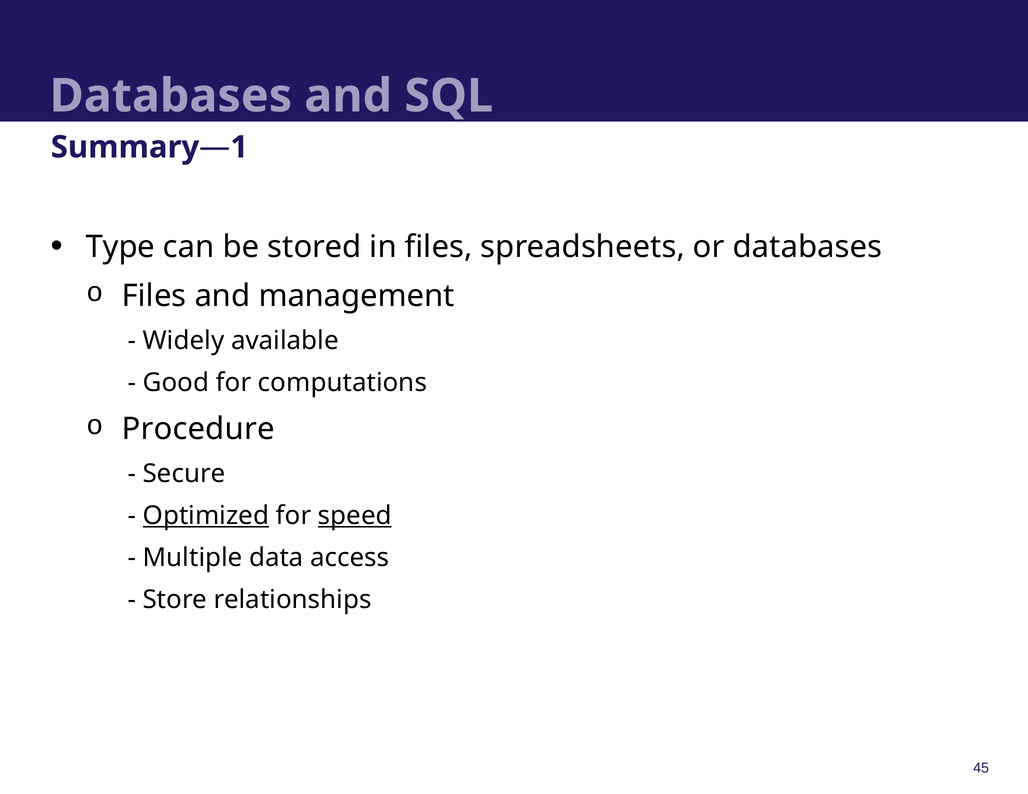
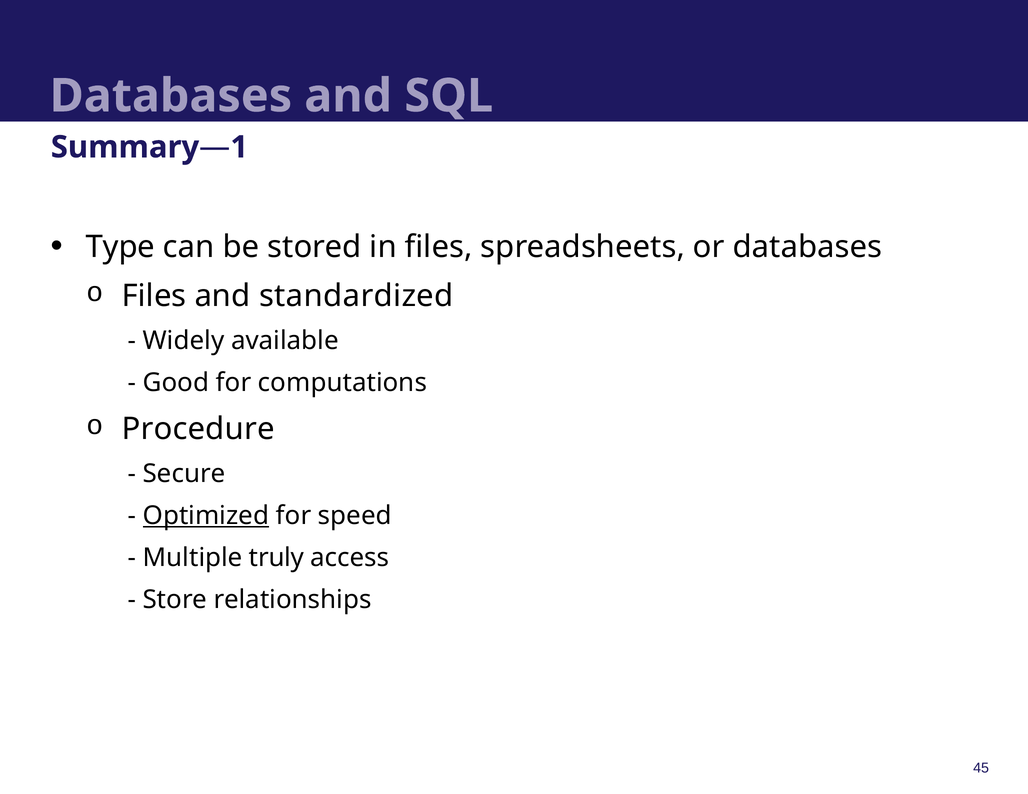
management: management -> standardized
speed underline: present -> none
data: data -> truly
